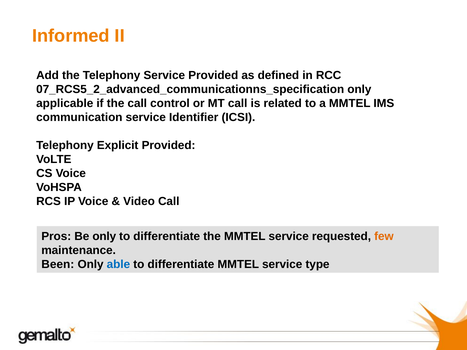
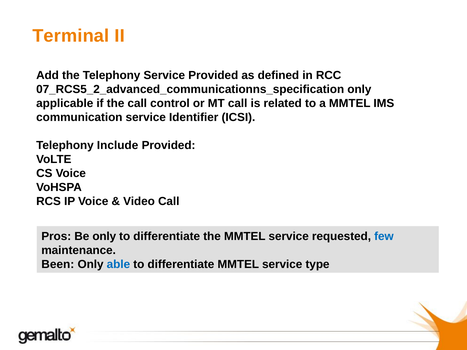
Informed: Informed -> Terminal
Explicit: Explicit -> Include
few colour: orange -> blue
